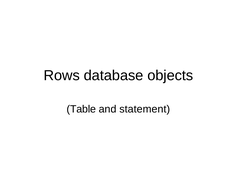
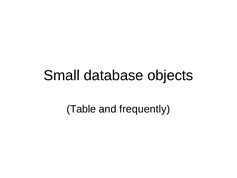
Rows: Rows -> Small
statement: statement -> frequently
